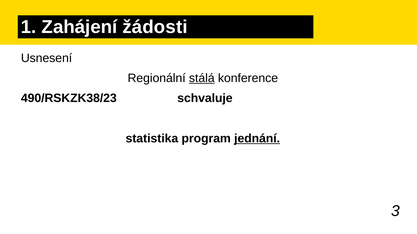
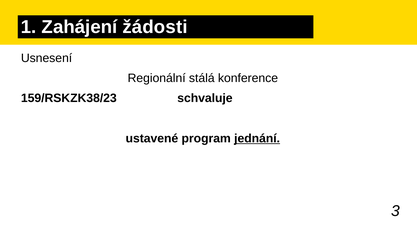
stálá underline: present -> none
490/RSKZK38/23: 490/RSKZK38/23 -> 159/RSKZK38/23
statistika: statistika -> ustavené
